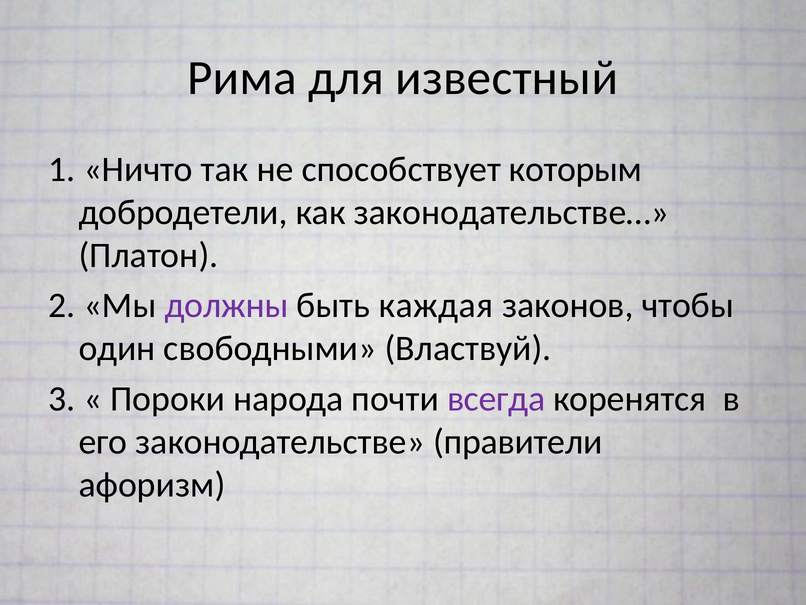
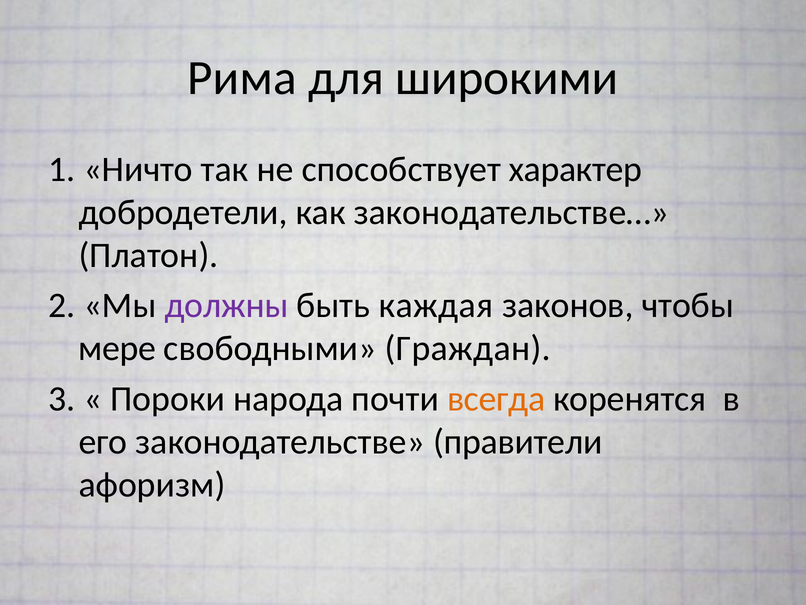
известный: известный -> широкими
которым: которым -> характер
один: один -> мере
Властвуй: Властвуй -> Граждан
всегда colour: purple -> orange
